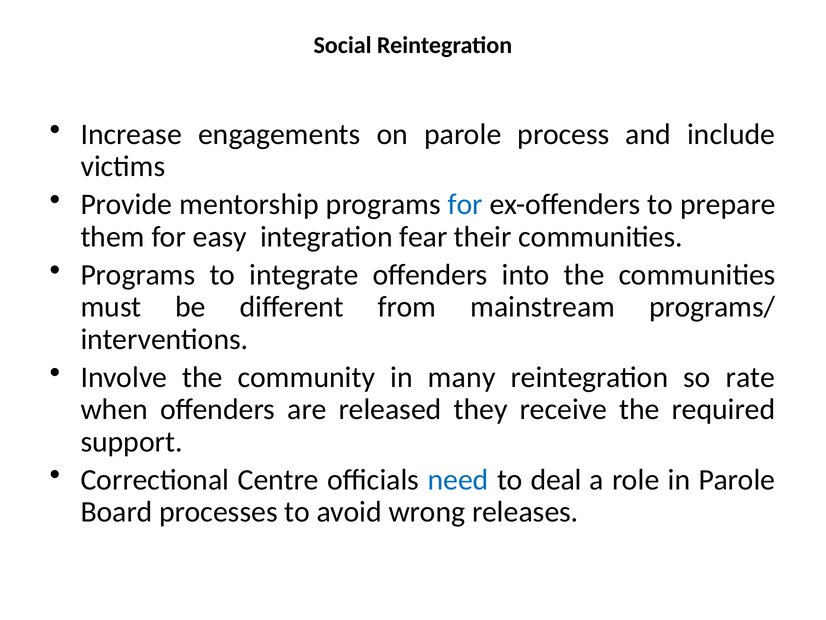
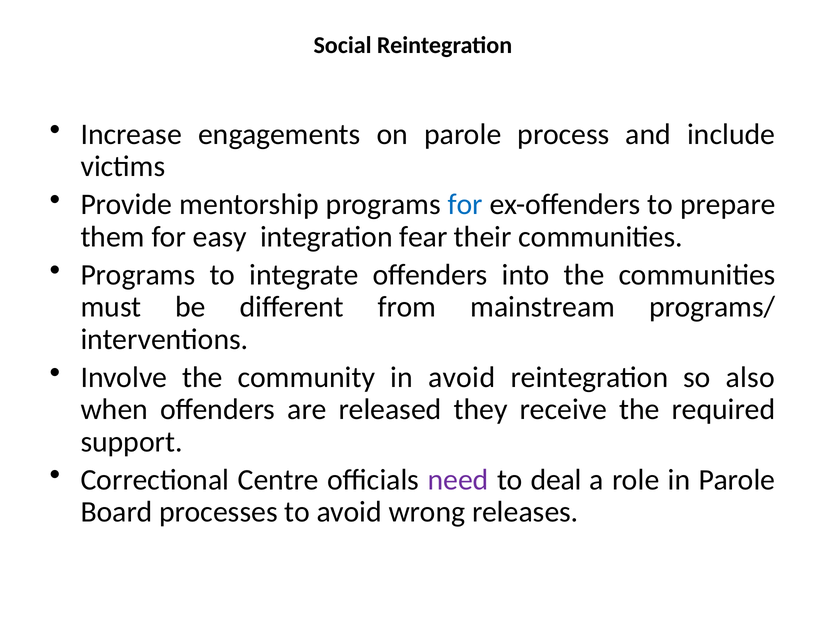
in many: many -> avoid
rate: rate -> also
need colour: blue -> purple
